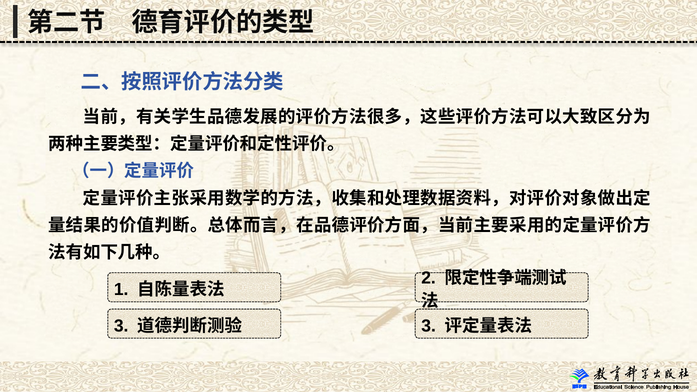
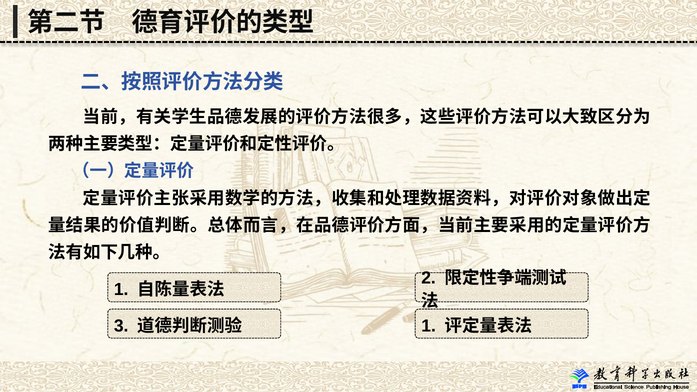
3 at (429, 326): 3 -> 1
